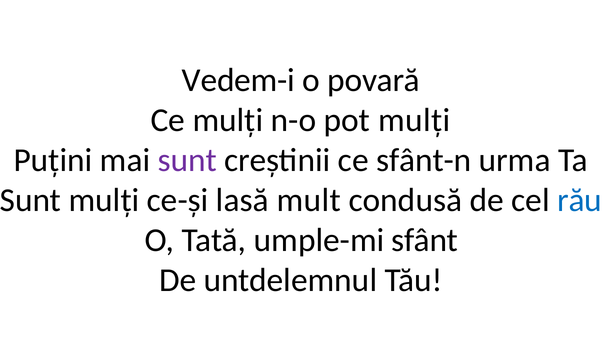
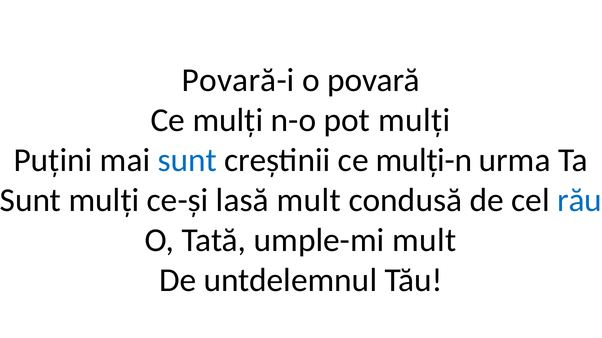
Vedem-i: Vedem-i -> Povară-i
sunt at (187, 161) colour: purple -> blue
sfânt-n: sfânt-n -> mulți-n
umple-mi sfânt: sfânt -> mult
